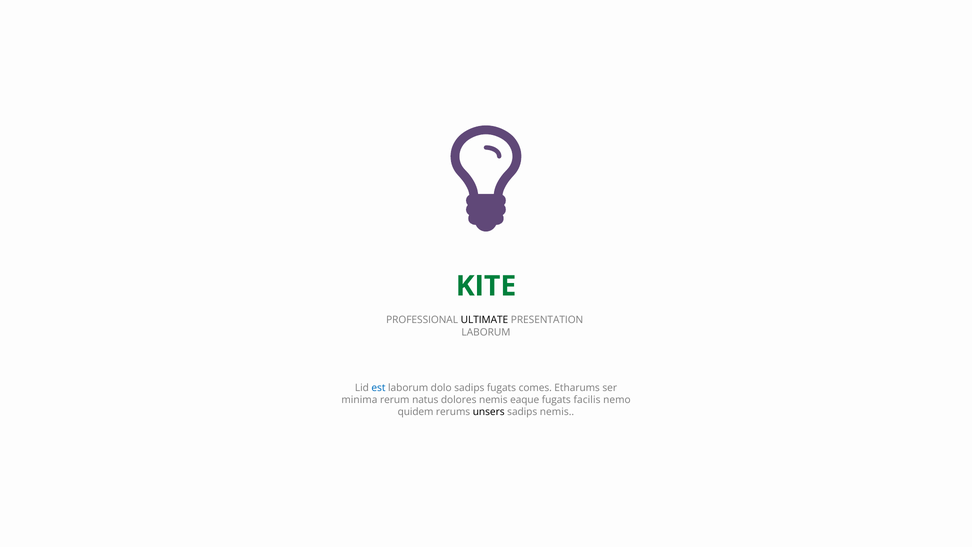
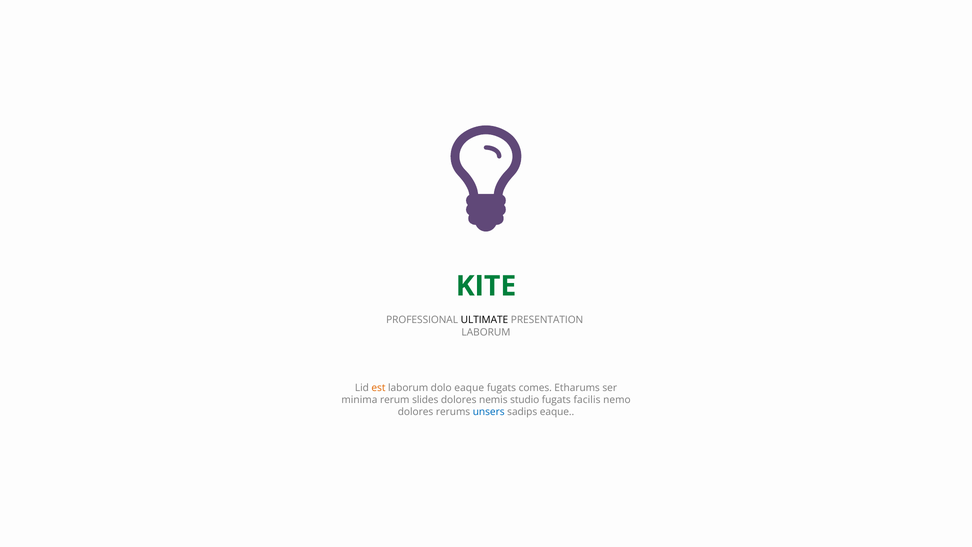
est colour: blue -> orange
dolo sadips: sadips -> eaque
natus: natus -> slides
eaque: eaque -> studio
quidem at (416, 412): quidem -> dolores
unsers colour: black -> blue
sadips nemis: nemis -> eaque
